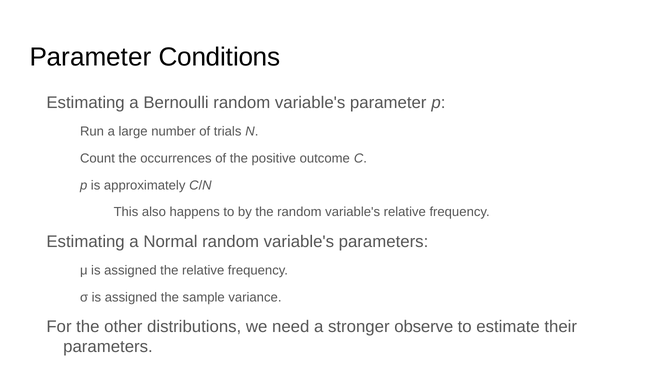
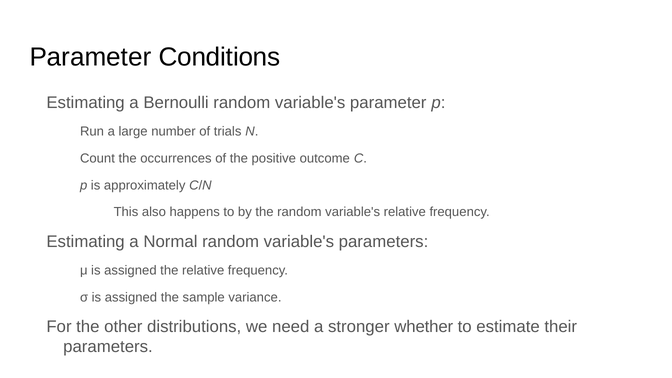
observe: observe -> whether
